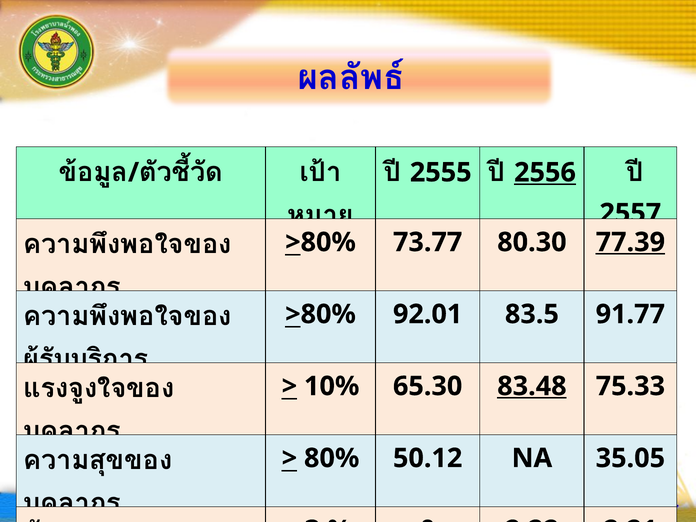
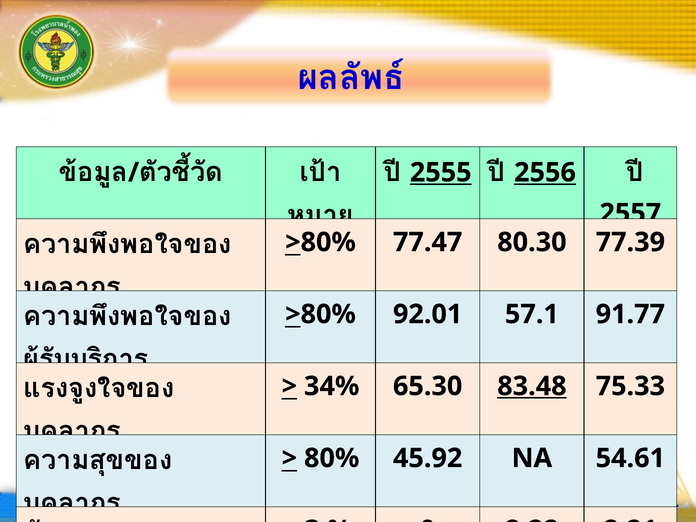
2555 underline: none -> present
73.77: 73.77 -> 77.47
77.39 underline: present -> none
83.5: 83.5 -> 57.1
10%: 10% -> 34%
50.12: 50.12 -> 45.92
35.05: 35.05 -> 54.61
